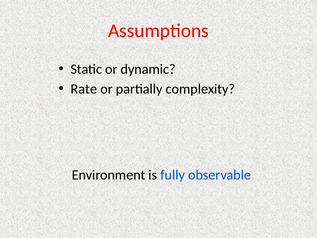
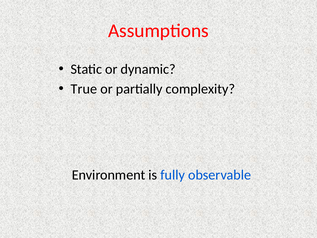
Rate: Rate -> True
